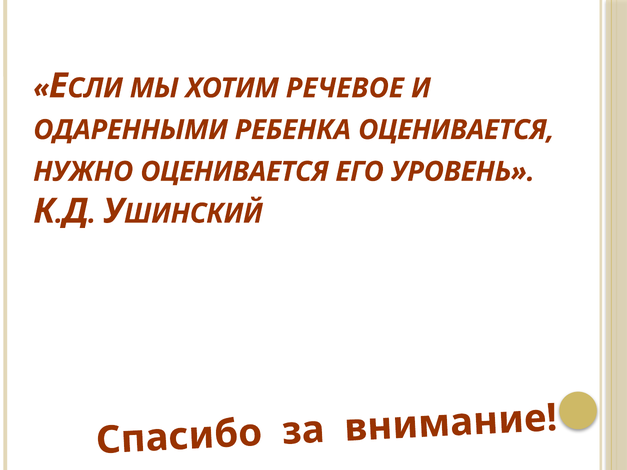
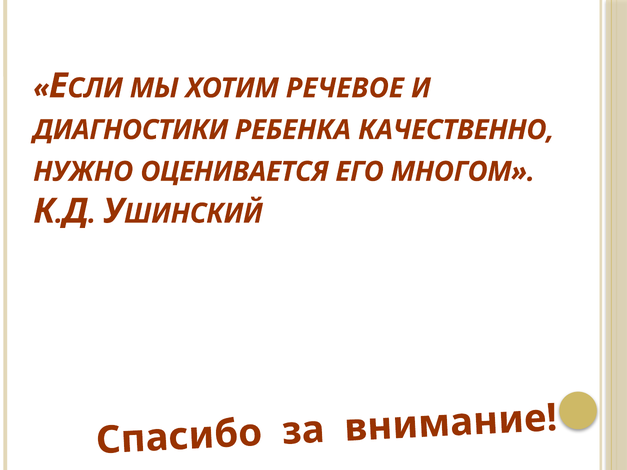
ОДАРЕННЫМИ: ОДАРЕННЫМИ -> ДИАГНОСТИКИ
РЕБЕНКА ОЦЕНИВАЕТСЯ: ОЦЕНИВАЕТСЯ -> КАЧЕСТВЕННО
УРОВЕНЬ: УРОВЕНЬ -> МНОГОМ
